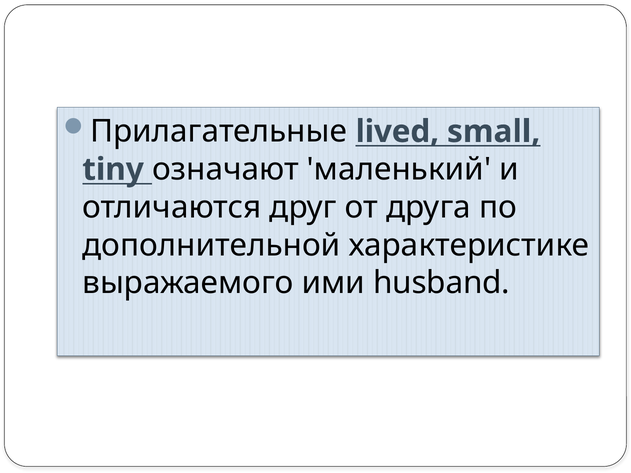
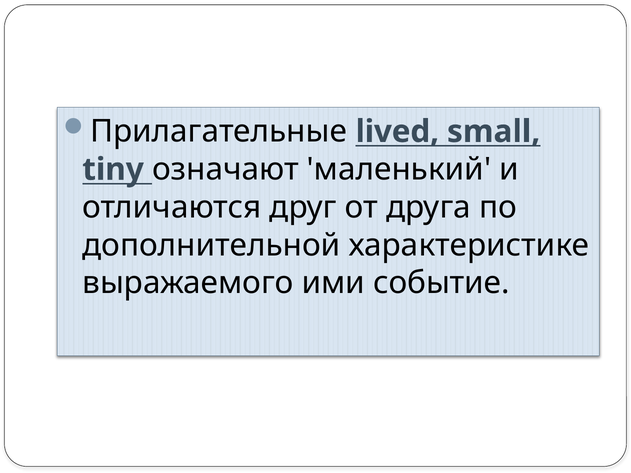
husband: husband -> событие
